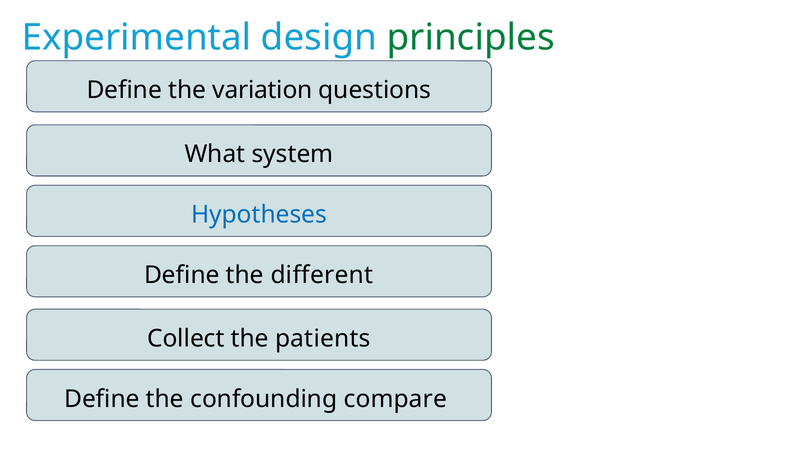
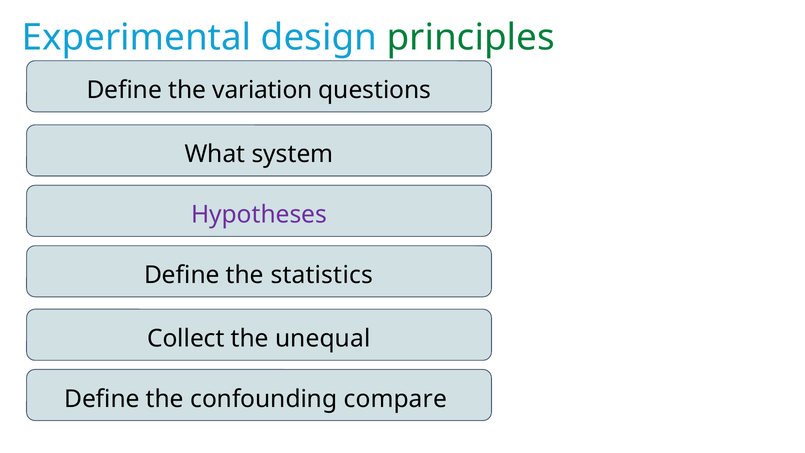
Hypotheses colour: blue -> purple
different: different -> statistics
patients: patients -> unequal
